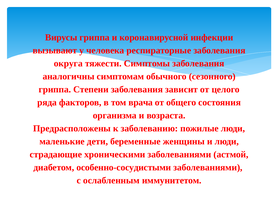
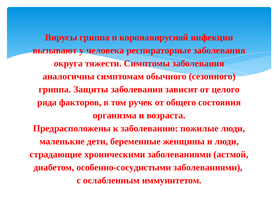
Степени: Степени -> Защиты
врача: врача -> ручек
